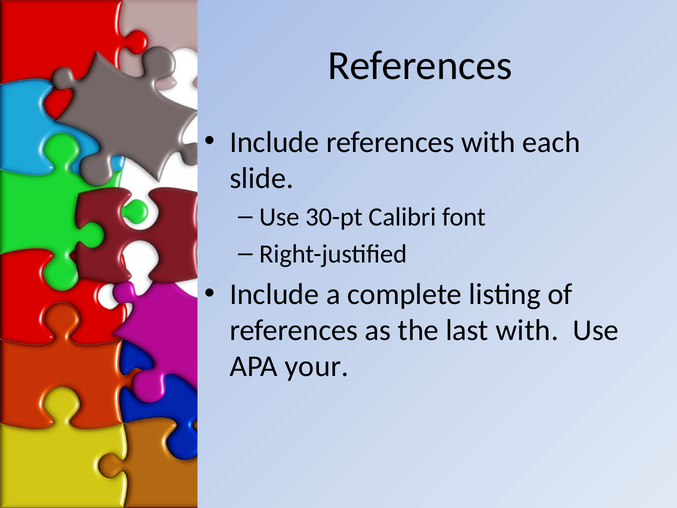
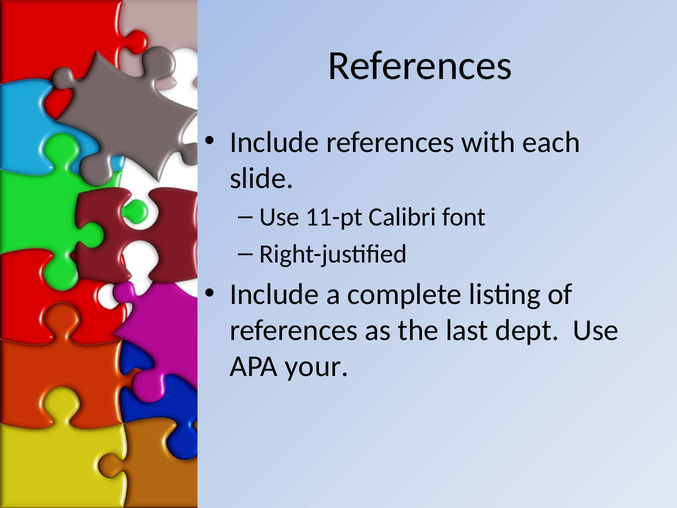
30-pt: 30-pt -> 11-pt
last with: with -> dept
